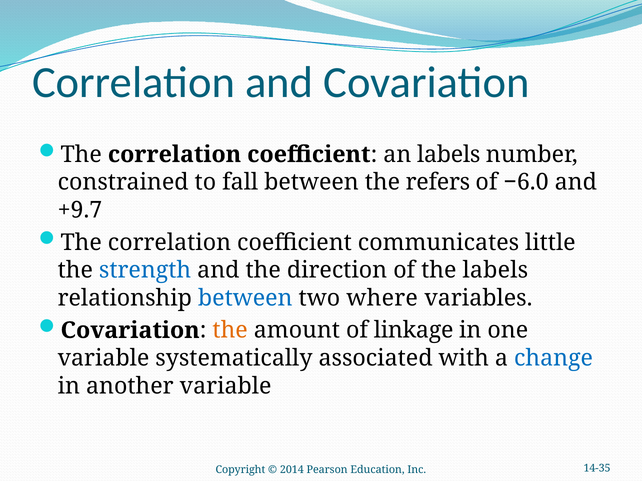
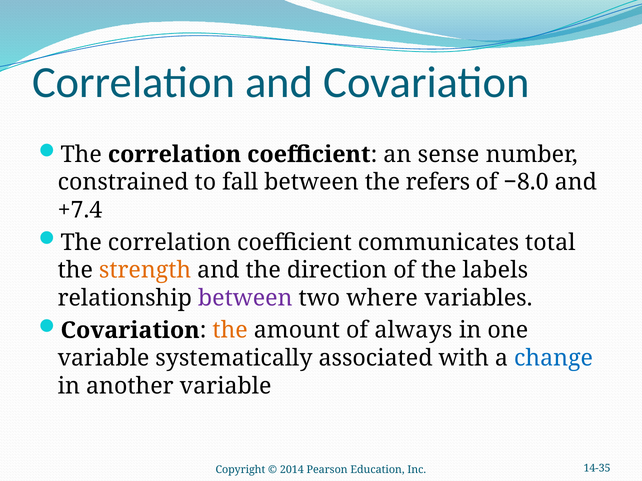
an labels: labels -> sense
−6.0: −6.0 -> −8.0
+9.7: +9.7 -> +7.4
little: little -> total
strength colour: blue -> orange
between at (245, 298) colour: blue -> purple
linkage: linkage -> always
